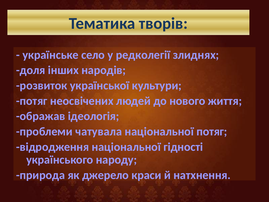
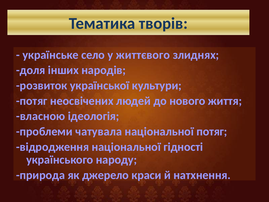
редколегії: редколегії -> життєвого
ображав: ображав -> власною
